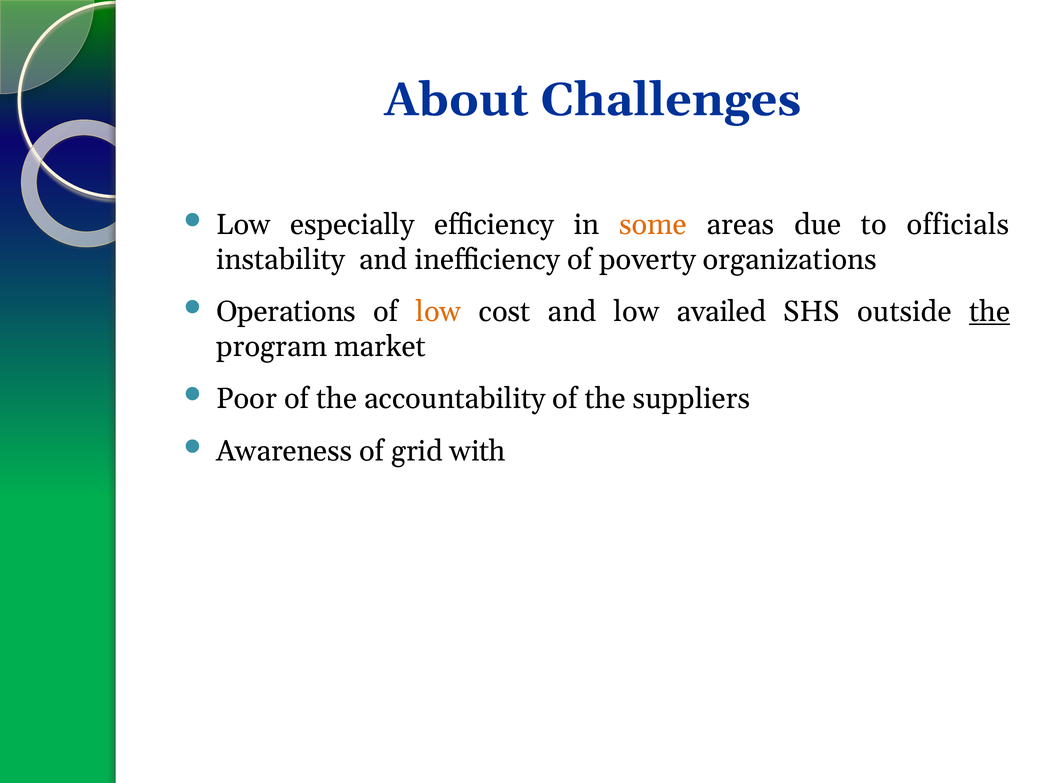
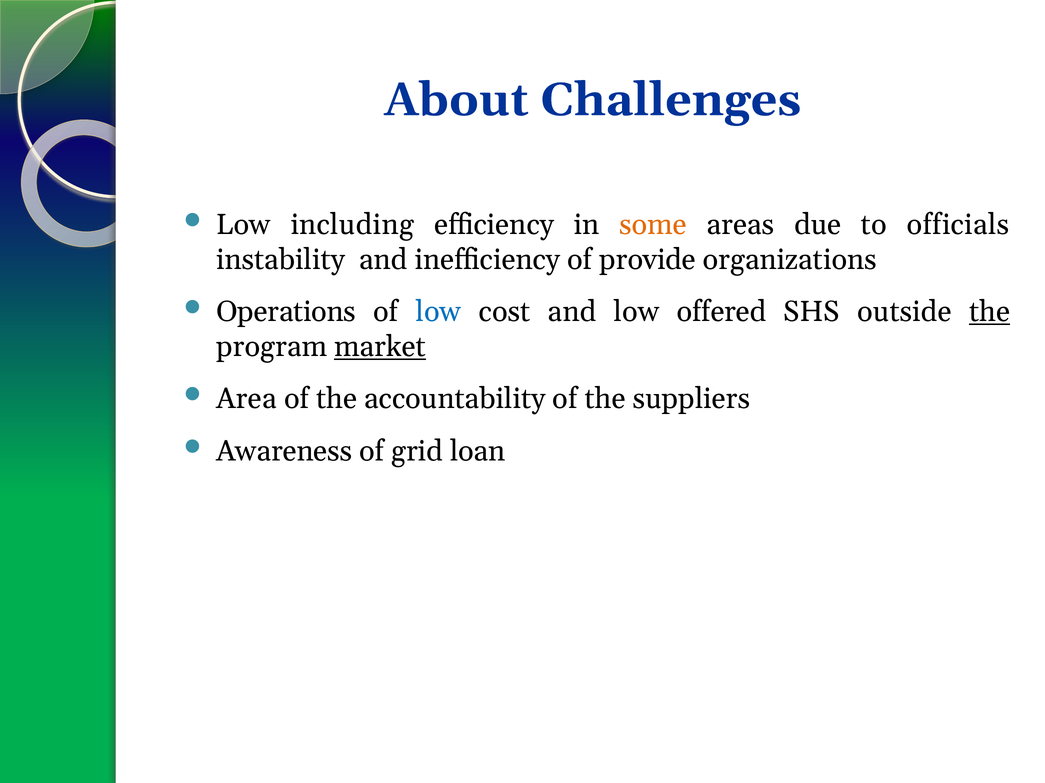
especially: especially -> including
poverty: poverty -> provide
low at (439, 312) colour: orange -> blue
availed: availed -> offered
market underline: none -> present
Poor: Poor -> Area
with: with -> loan
